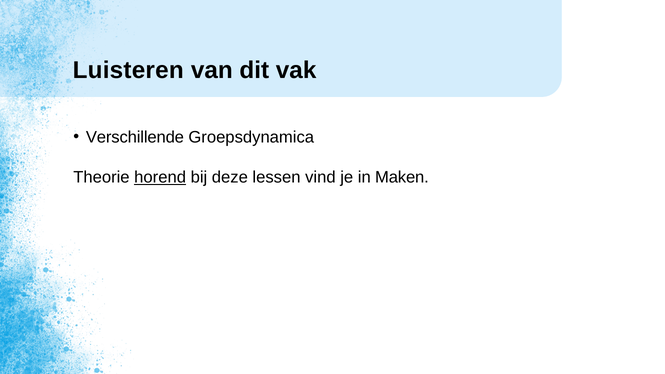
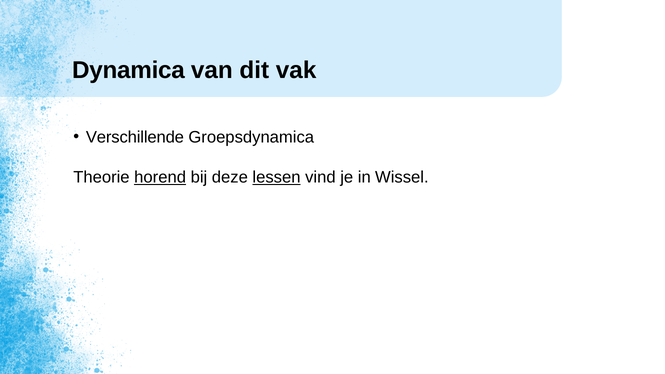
Luisteren: Luisteren -> Dynamica
lessen underline: none -> present
Maken: Maken -> Wissel
